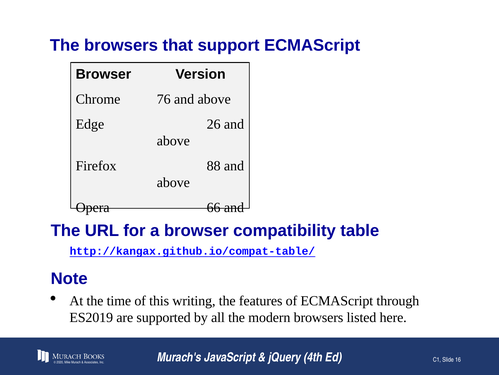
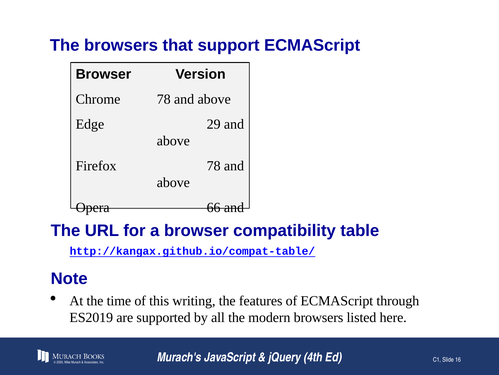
Chrome 76: 76 -> 78
26: 26 -> 29
Firefox 88: 88 -> 78
